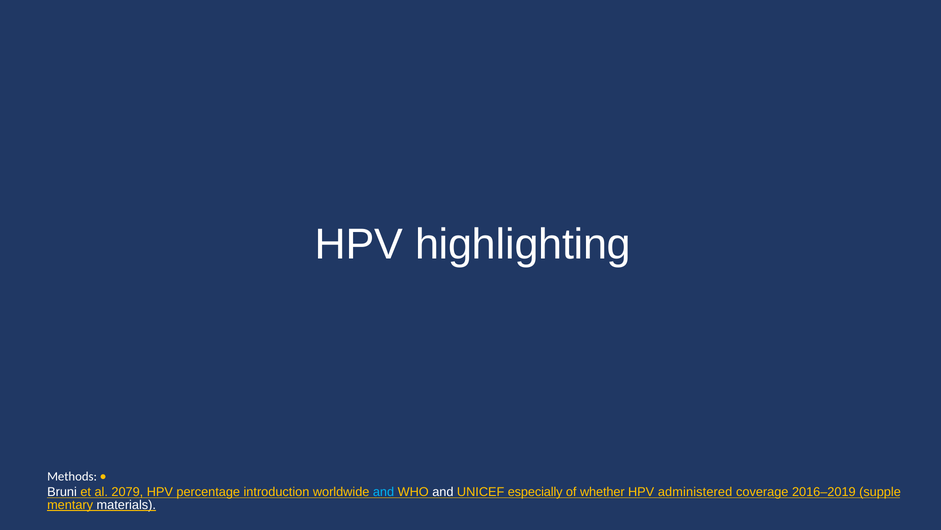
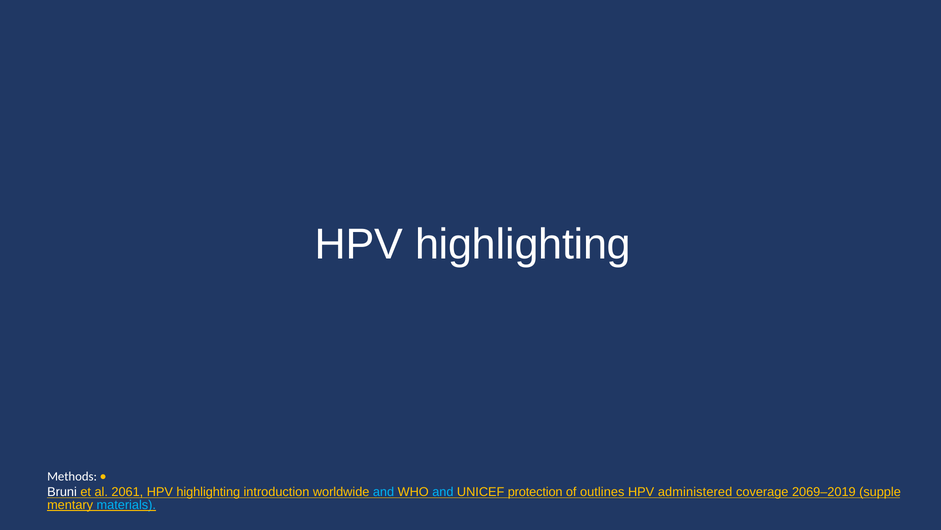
2079: 2079 -> 2061
percentage at (208, 491): percentage -> highlighting
and at (443, 491) colour: white -> light blue
especially: especially -> protection
whether: whether -> outlines
2016–2019: 2016–2019 -> 2069–2019
materials colour: white -> light blue
